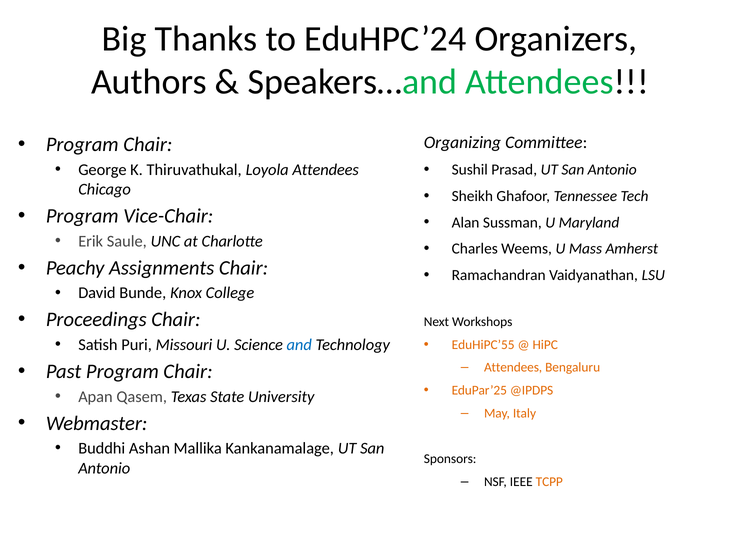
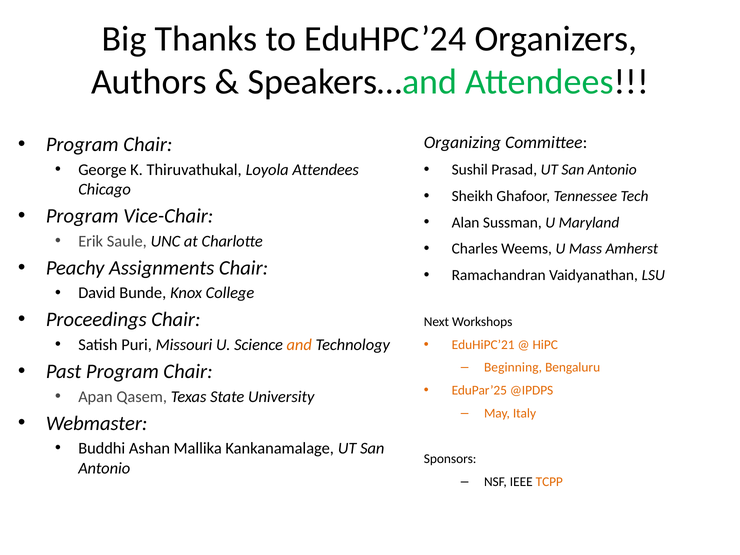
and colour: blue -> orange
EduHiPC’55: EduHiPC’55 -> EduHiPC’21
Attendees at (513, 368): Attendees -> Beginning
